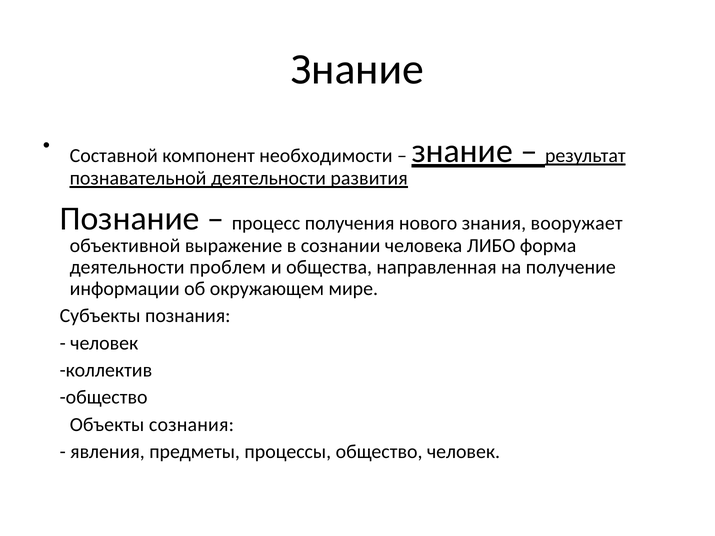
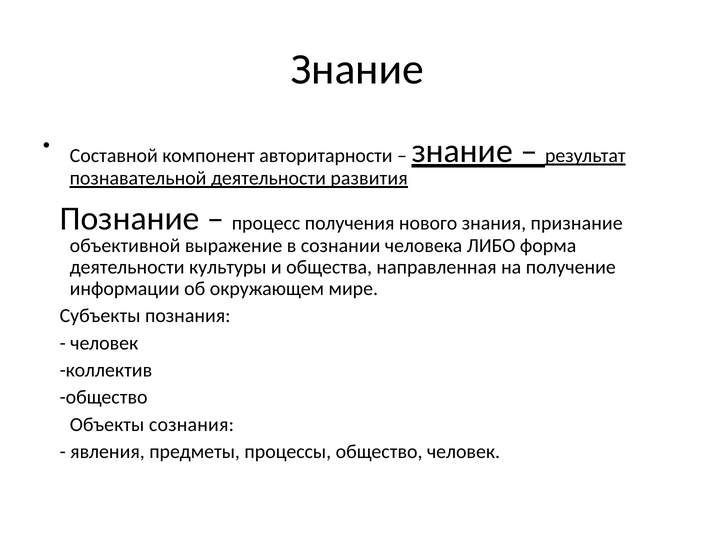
необходимости: необходимости -> авторитарности
вооружает: вооружает -> признание
проблем: проблем -> культуры
